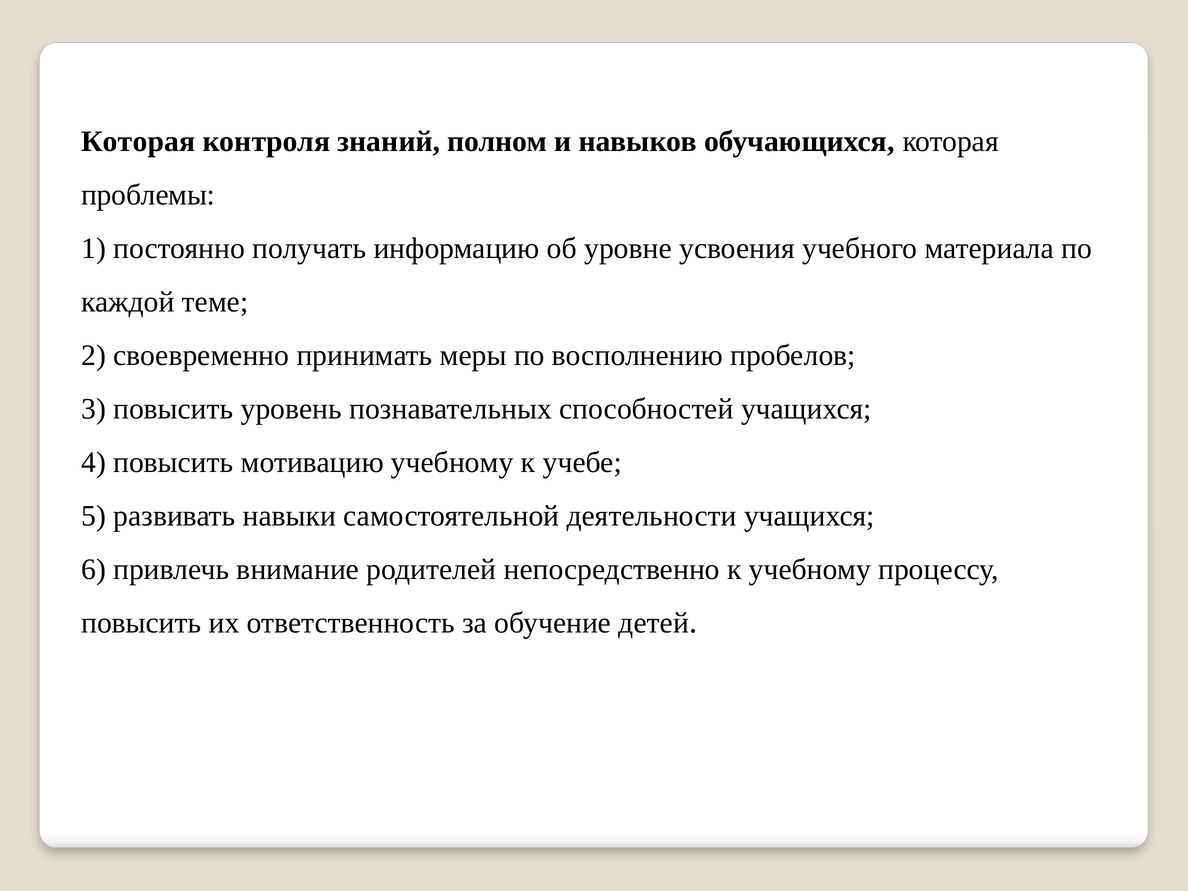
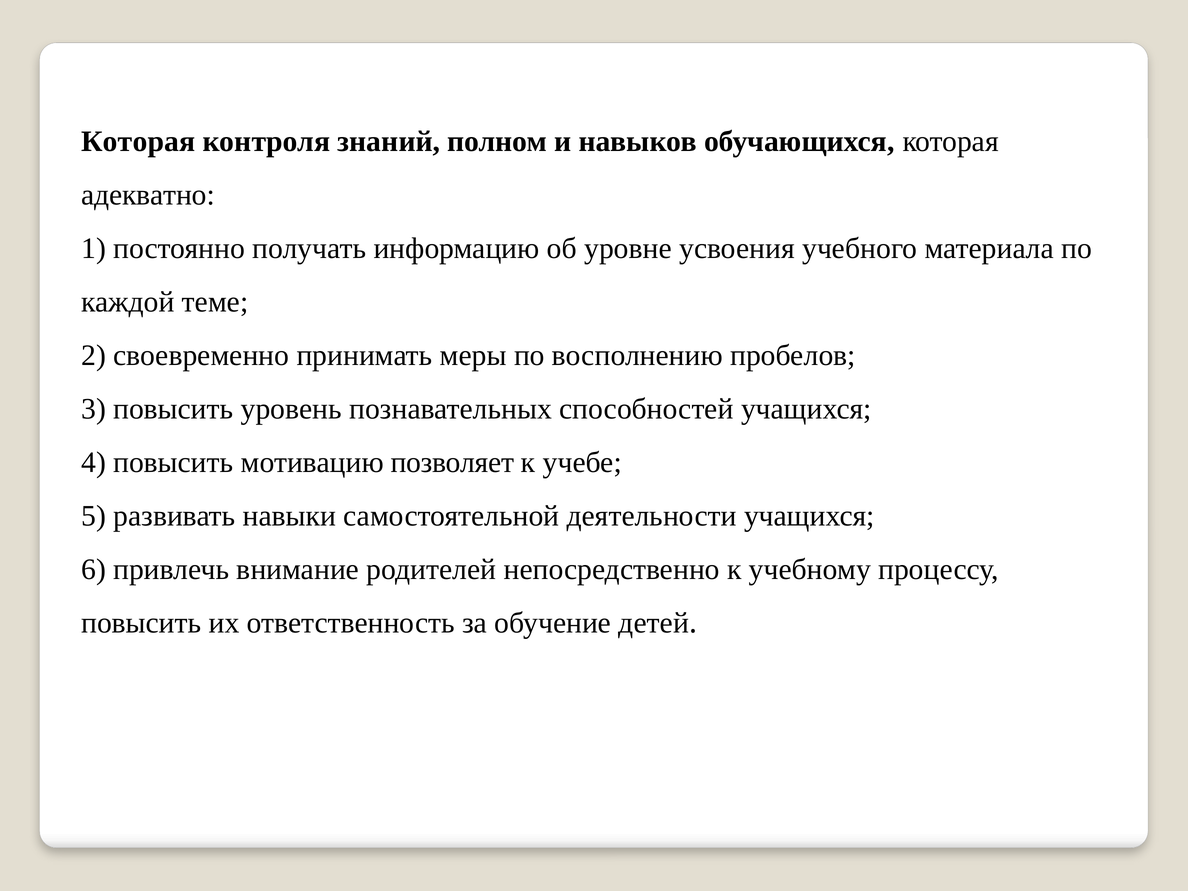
проблемы: проблемы -> адекватно
мотивацию учебному: учебному -> позволяет
